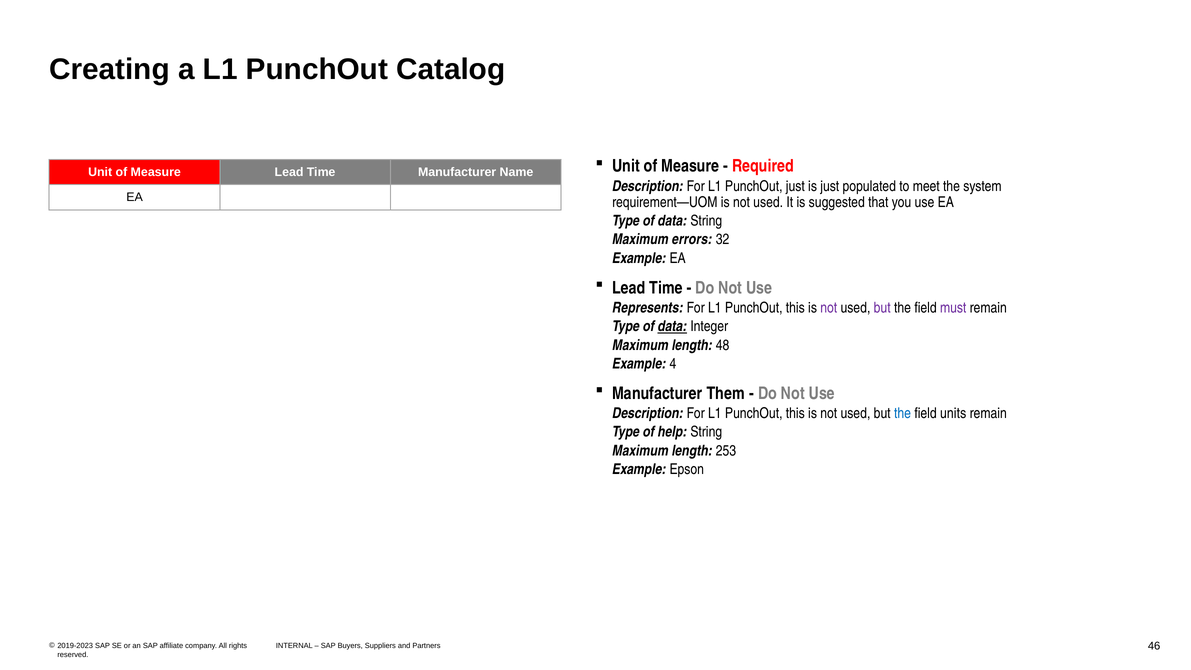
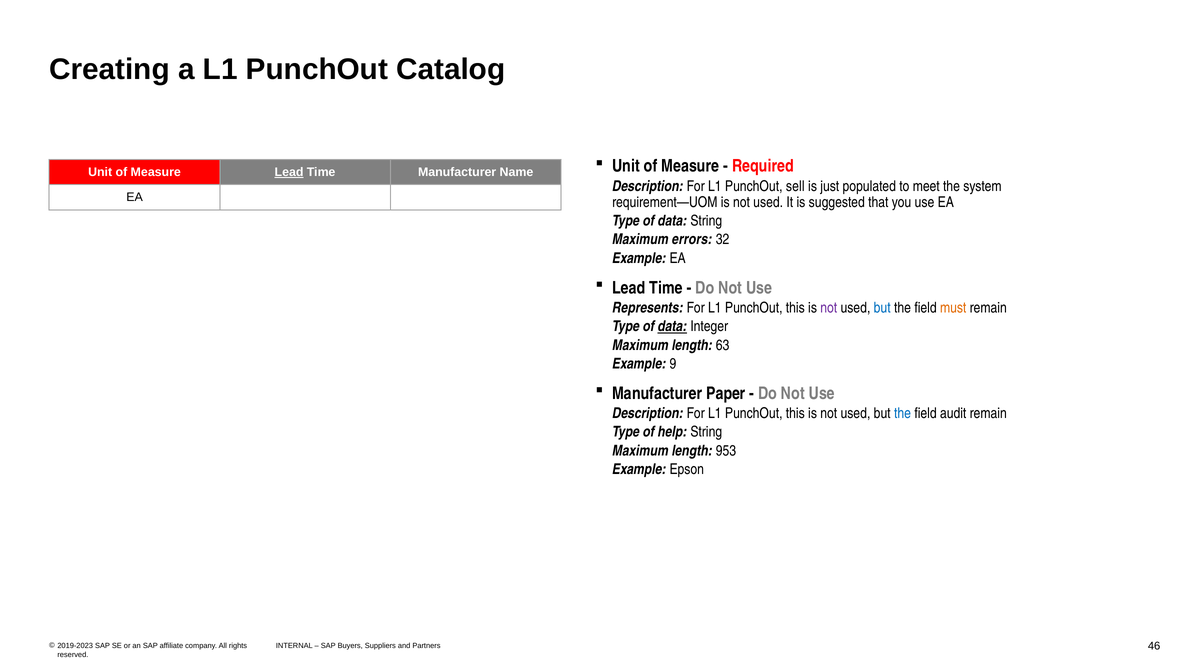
Lead at (289, 172) underline: none -> present
PunchOut just: just -> sell
but at (882, 308) colour: purple -> blue
must colour: purple -> orange
48: 48 -> 63
4: 4 -> 9
Them: Them -> Paper
units: units -> audit
253: 253 -> 953
